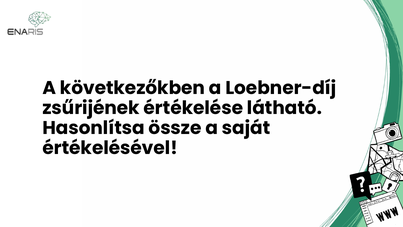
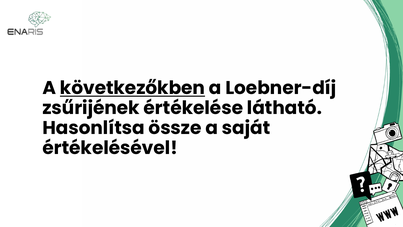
következőkben underline: none -> present
